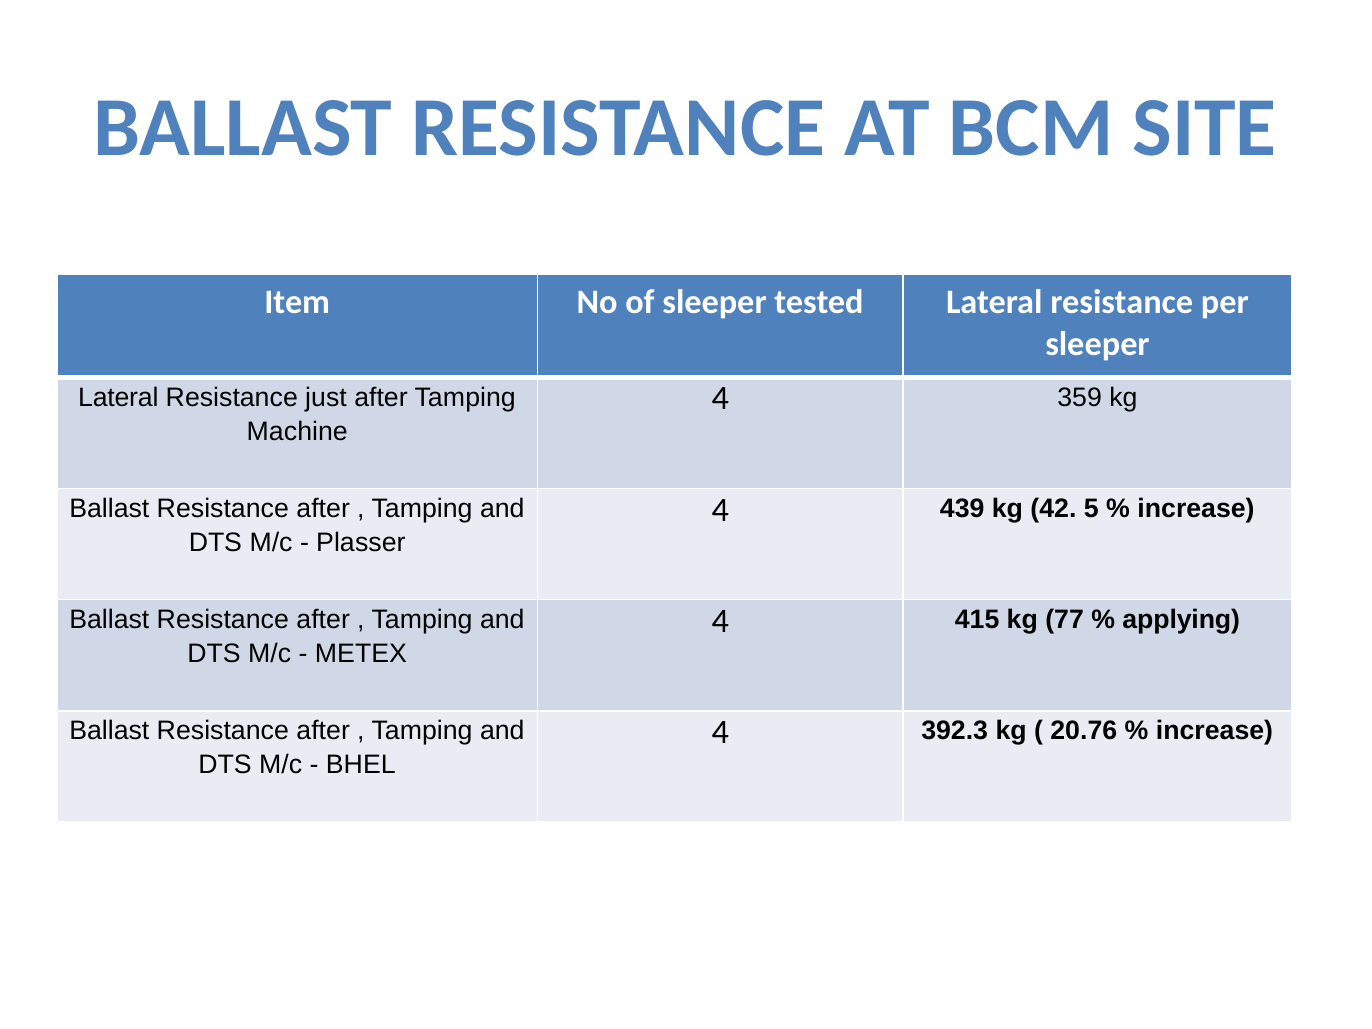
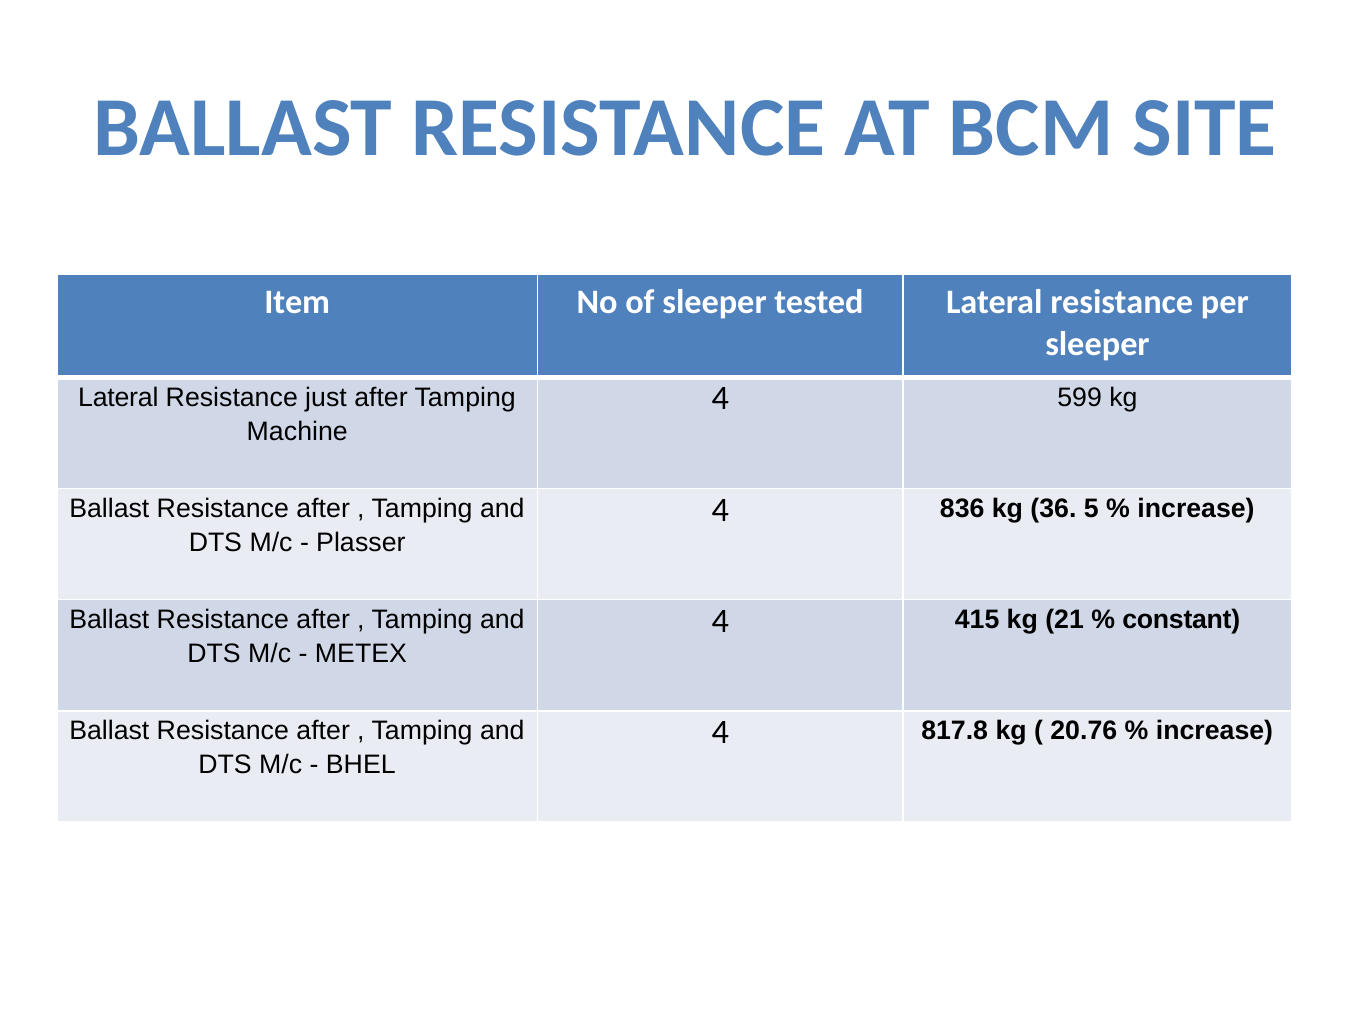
359: 359 -> 599
439: 439 -> 836
42: 42 -> 36
77: 77 -> 21
applying: applying -> constant
392.3: 392.3 -> 817.8
